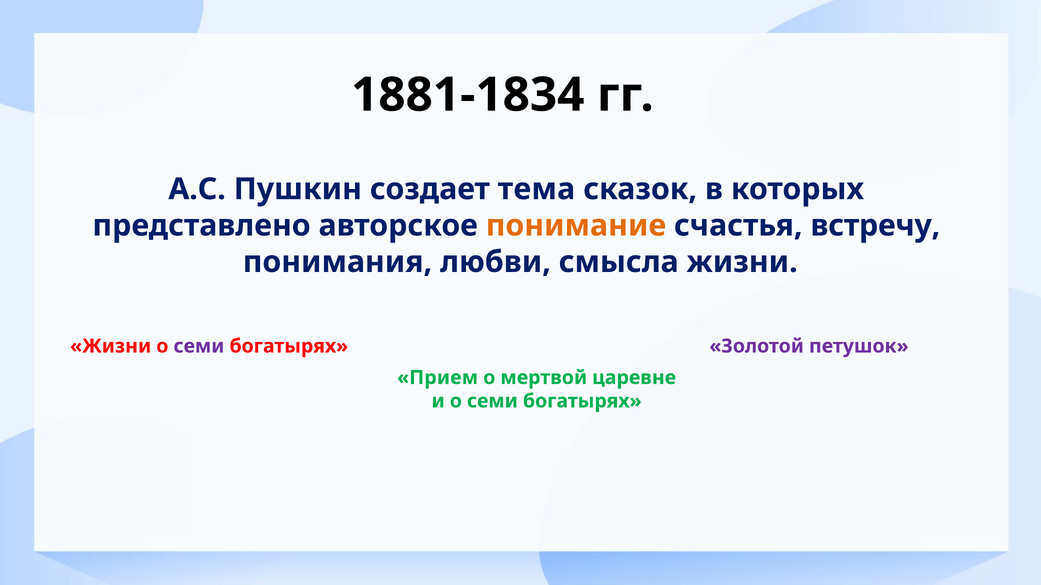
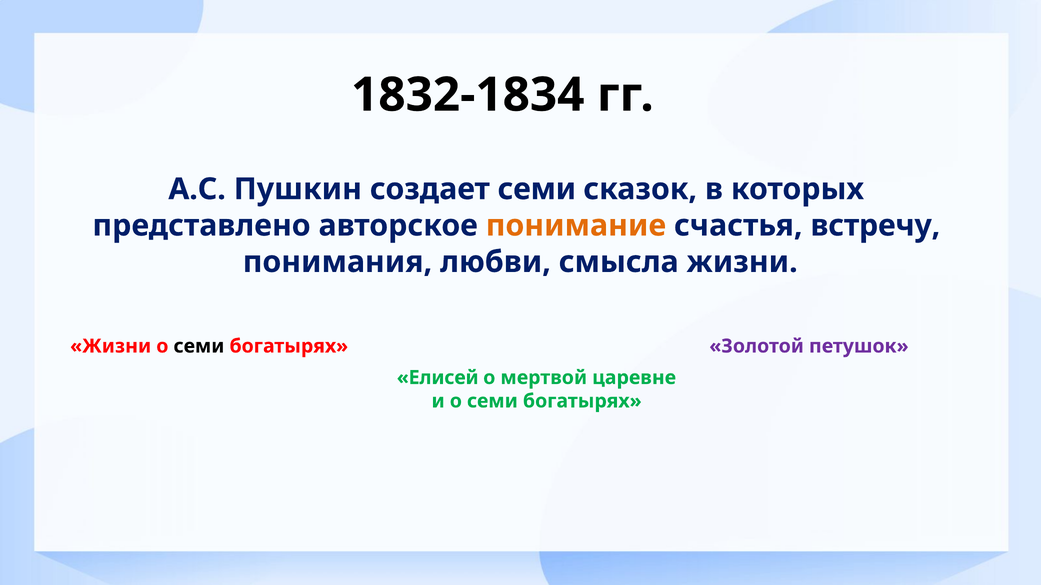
1881-1834: 1881-1834 -> 1832-1834
создает тема: тема -> семи
семи at (199, 346) colour: purple -> black
Прием: Прием -> Елисей
